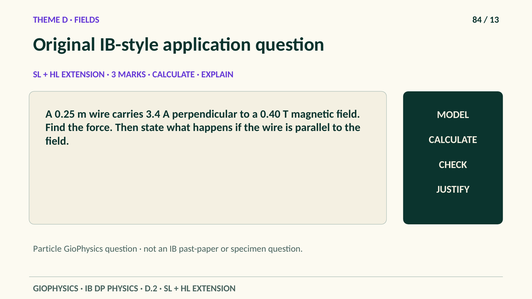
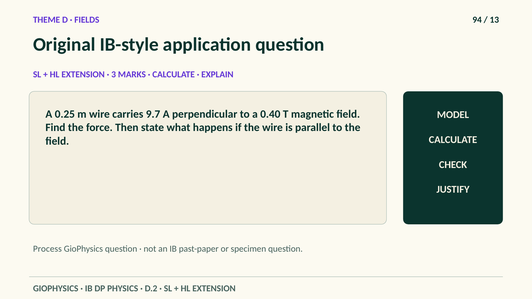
84: 84 -> 94
3.4: 3.4 -> 9.7
Particle: Particle -> Process
